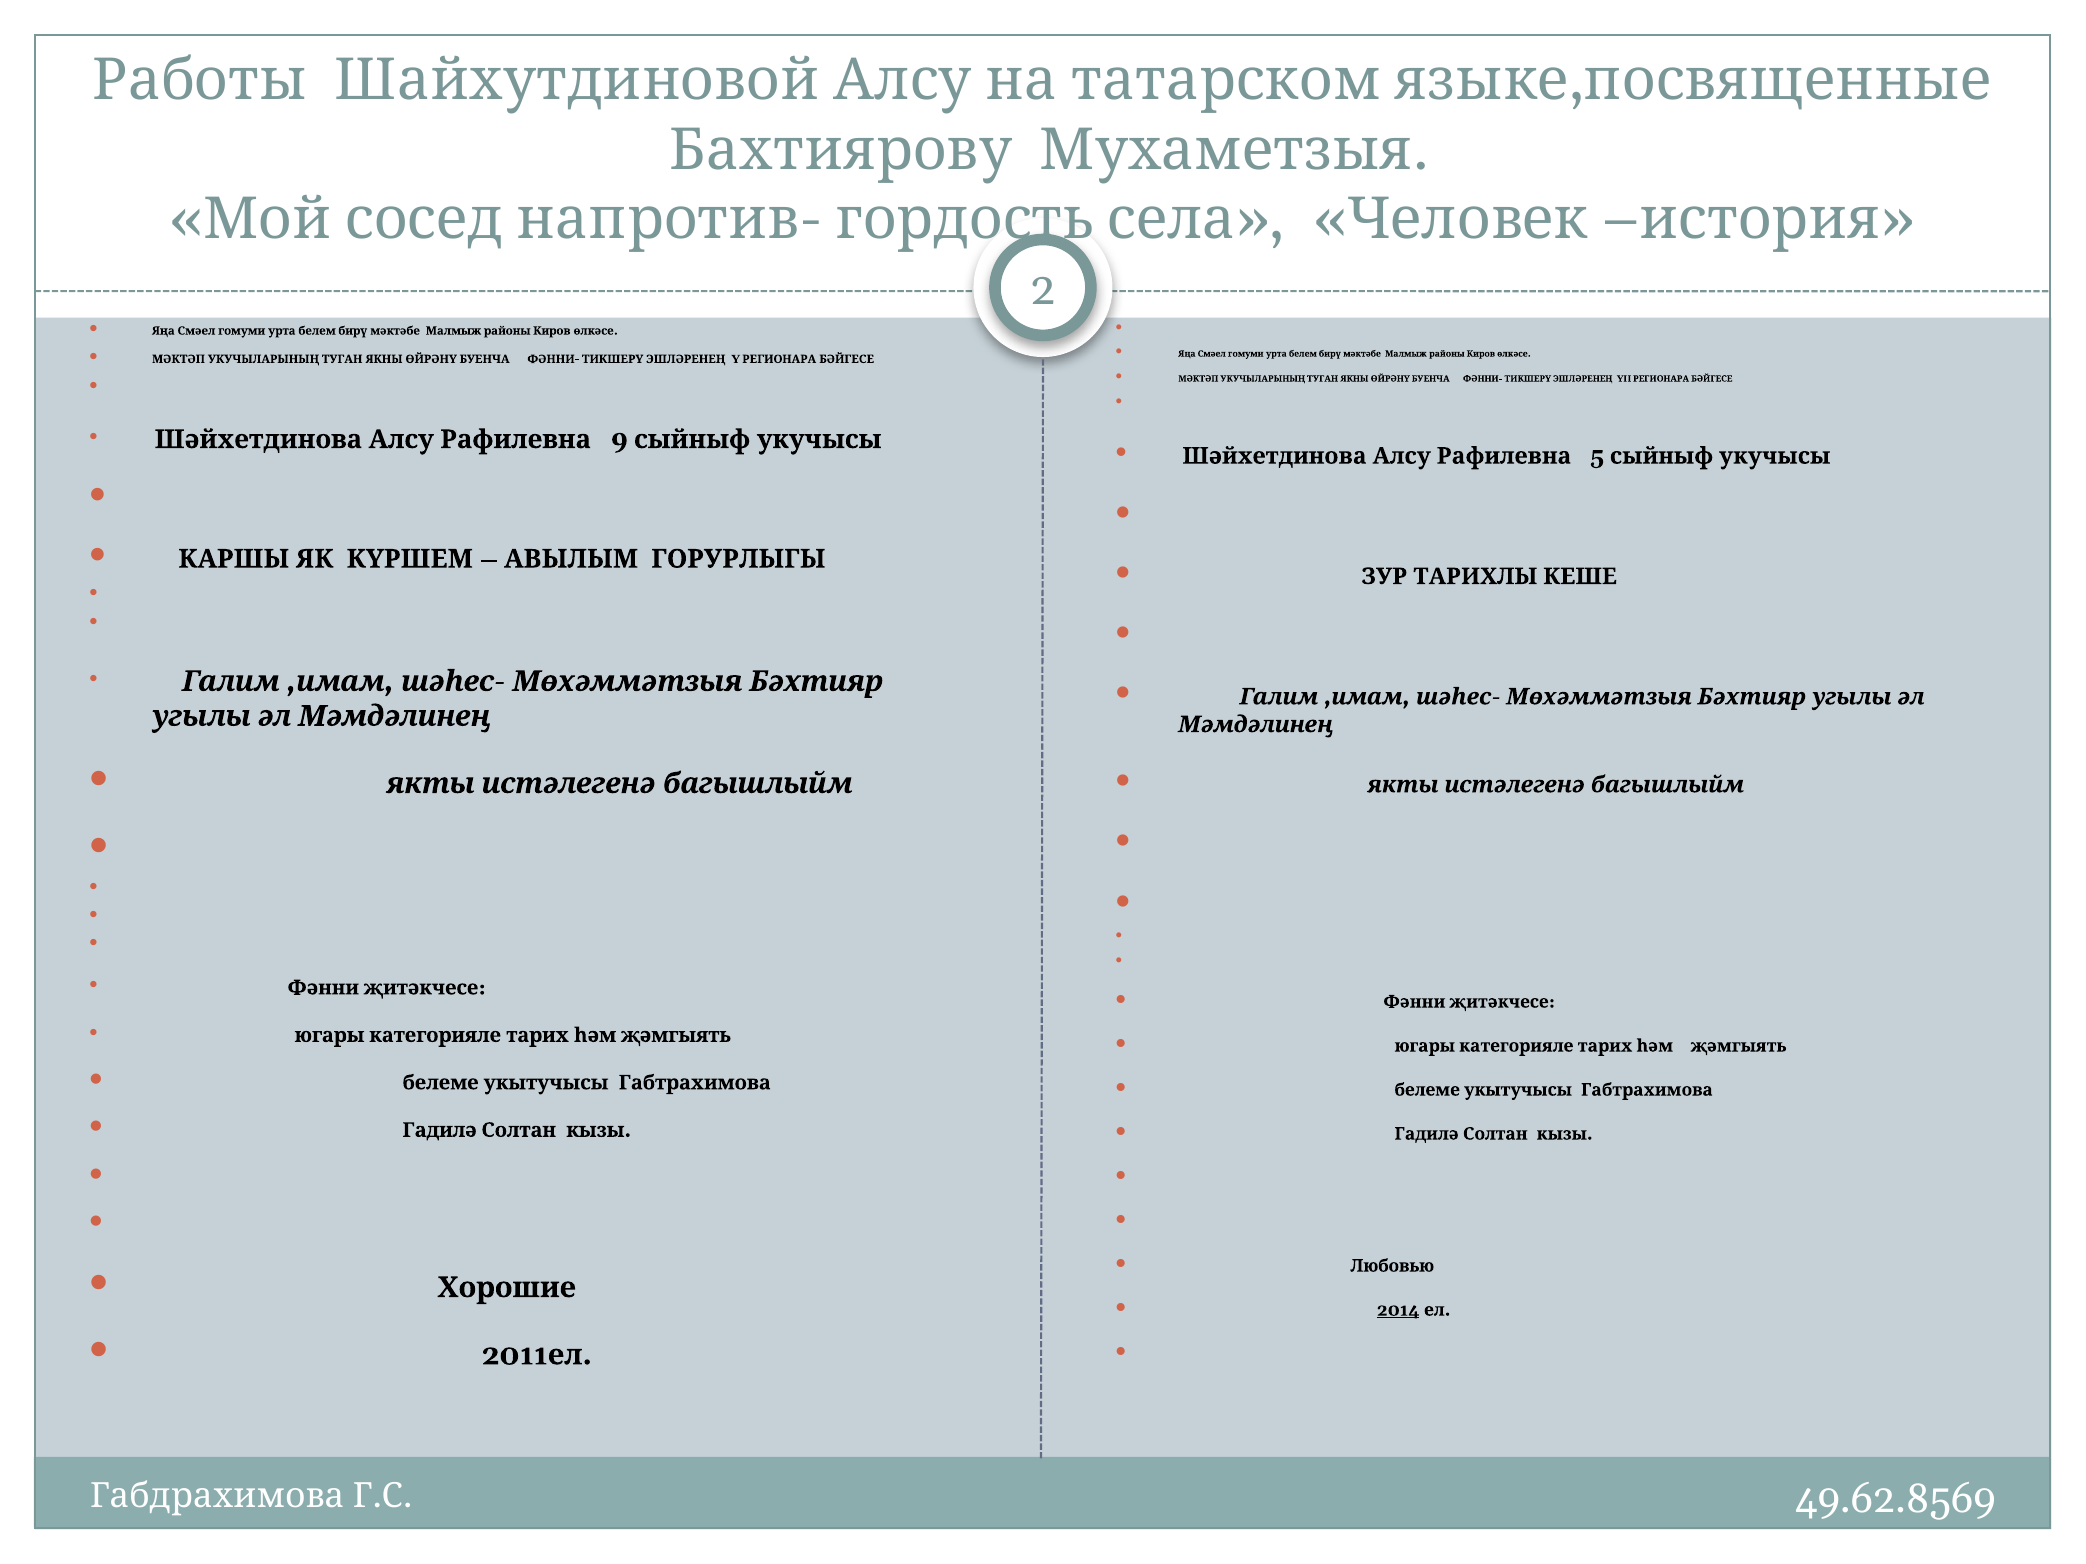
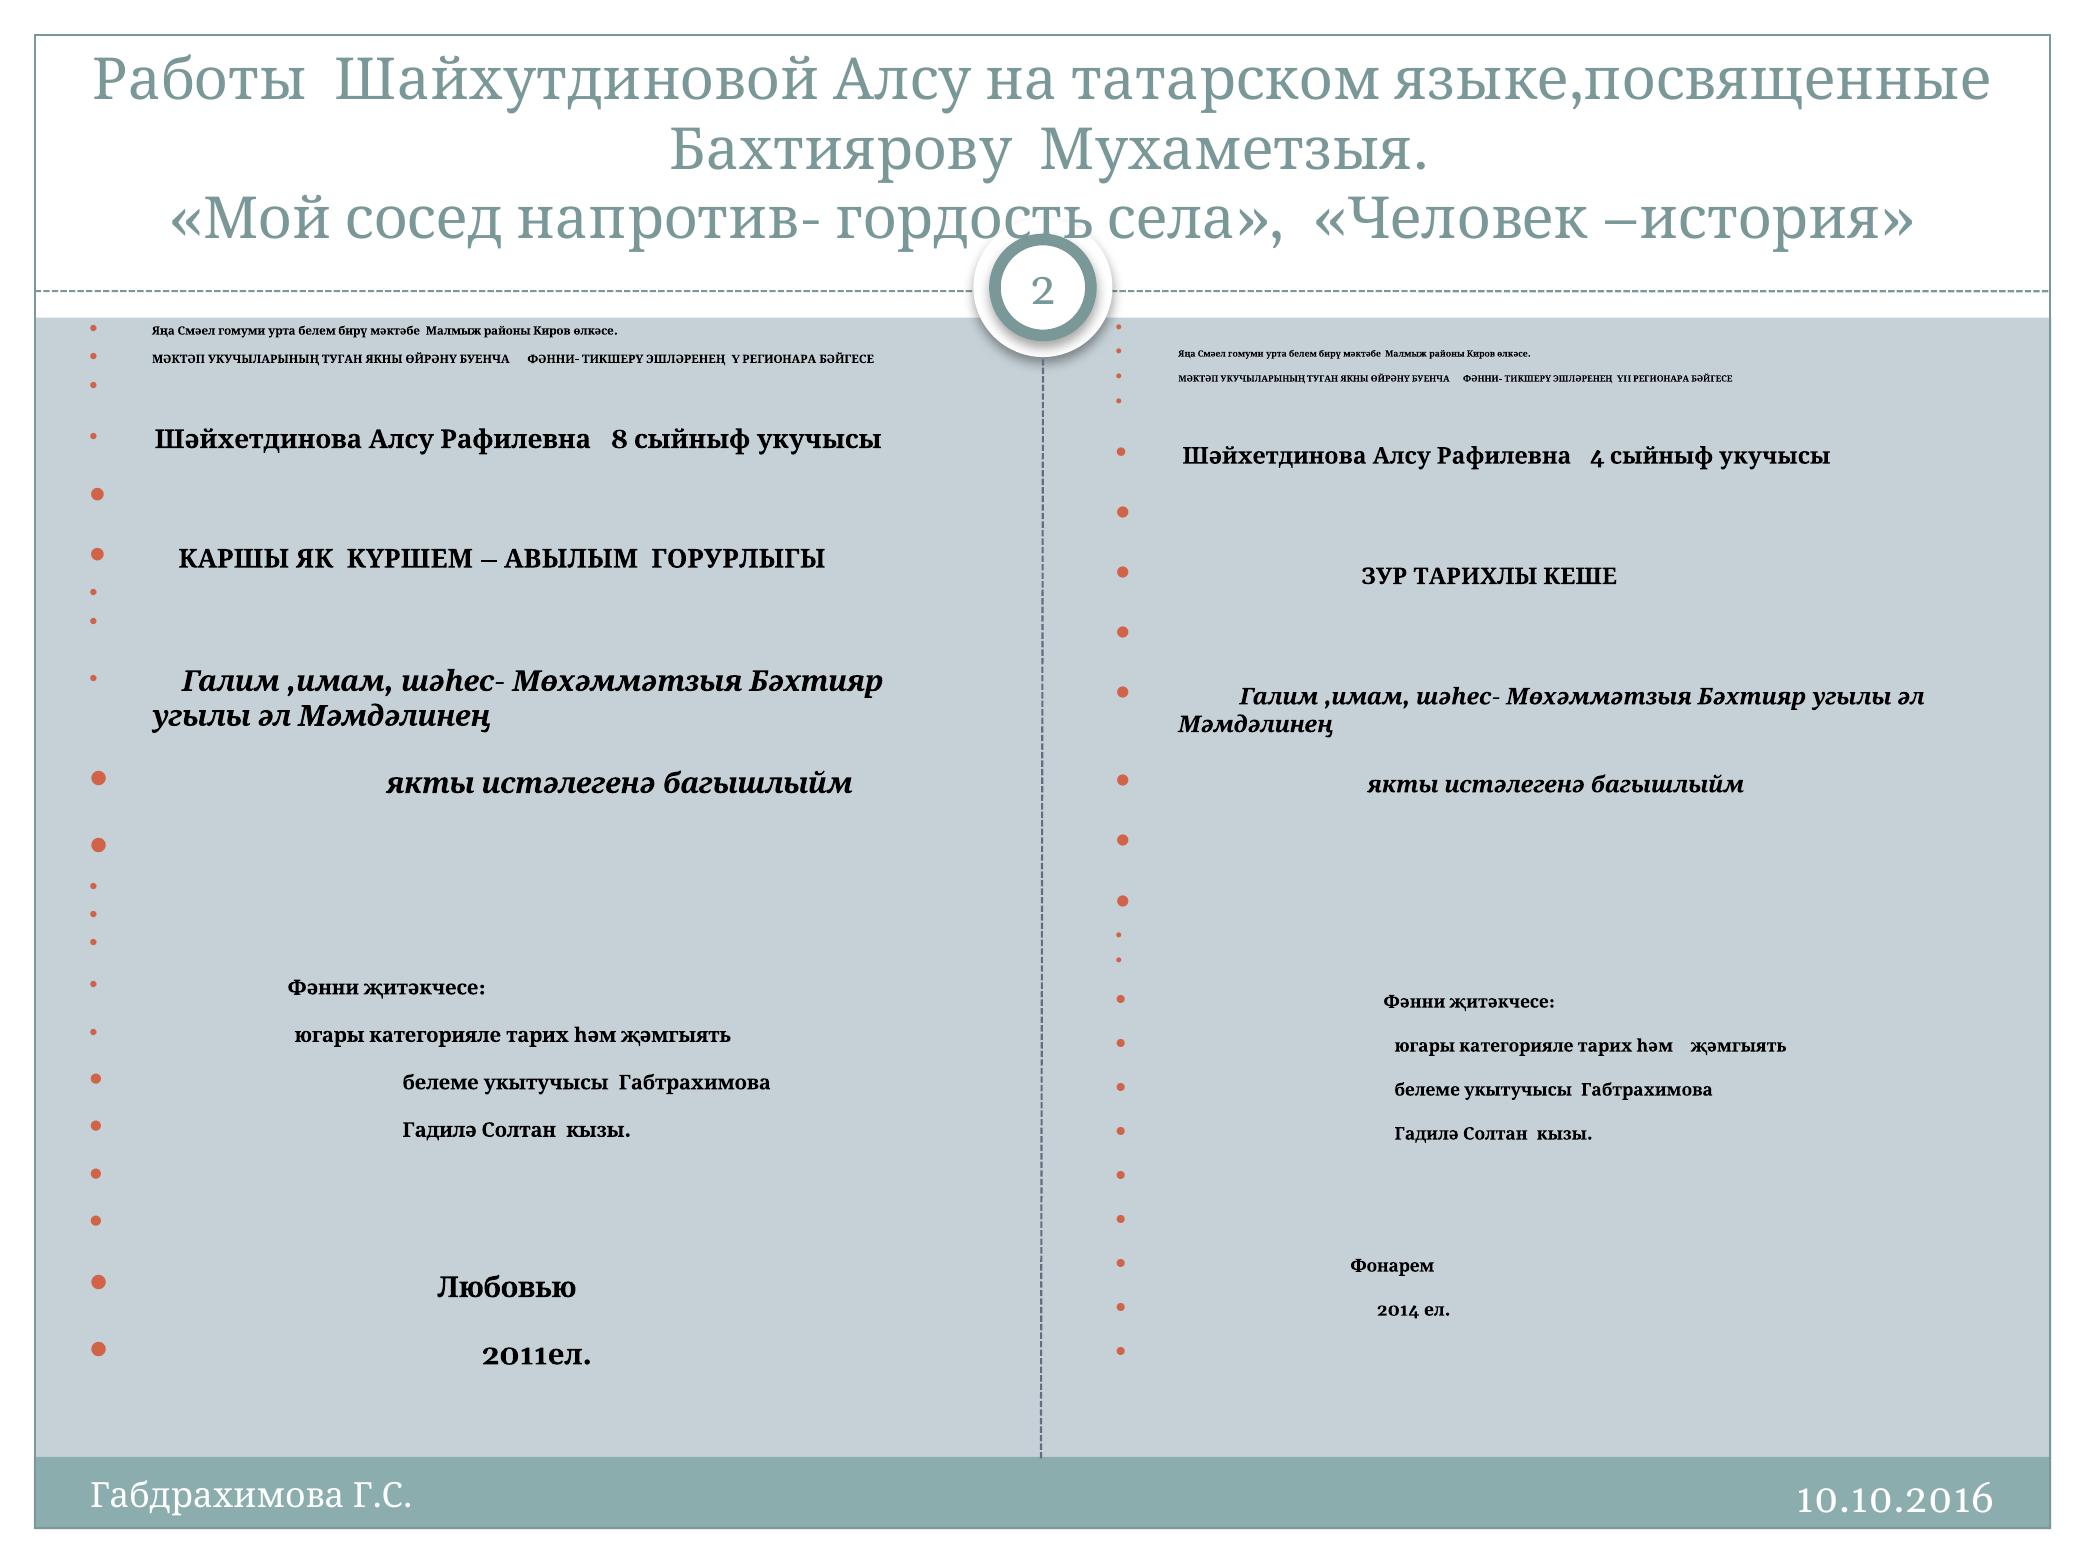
9: 9 -> 8
5: 5 -> 4
Любовью: Любовью -> Фонарем
Хорошие: Хорошие -> Любовью
2014 underline: present -> none
49.62.8569: 49.62.8569 -> 10.10.2016
